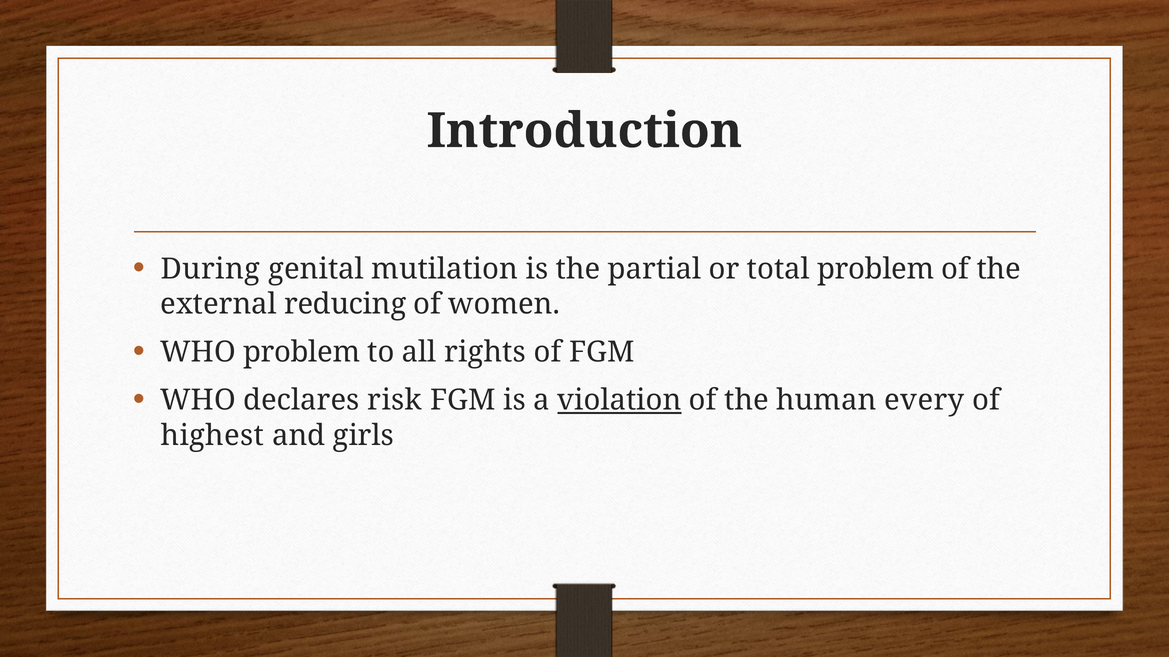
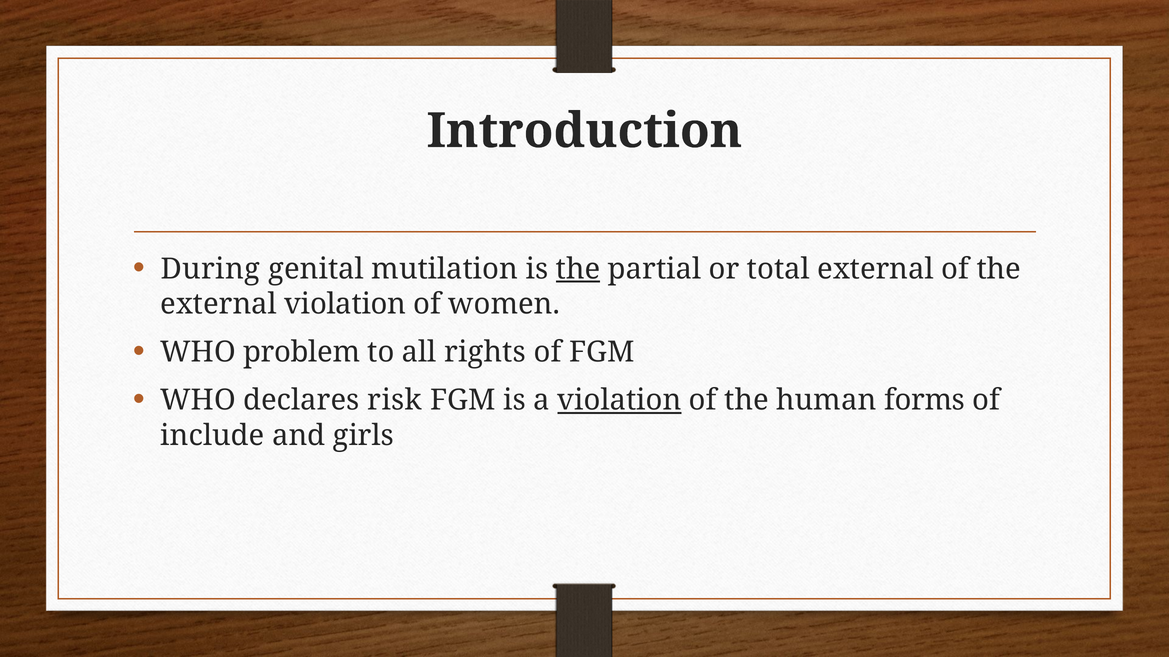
the at (578, 269) underline: none -> present
total problem: problem -> external
external reducing: reducing -> violation
every: every -> forms
highest: highest -> include
